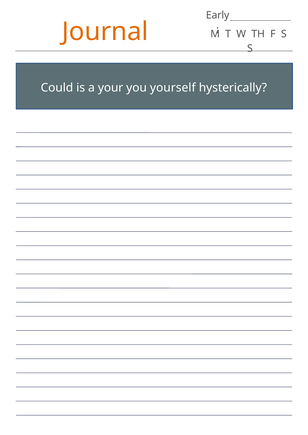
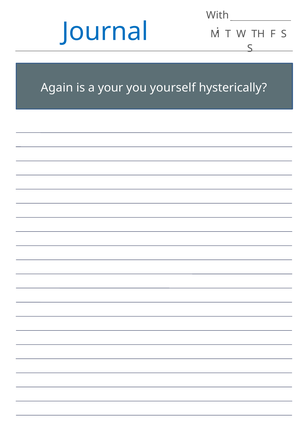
Early: Early -> With
Journal colour: orange -> blue
Could: Could -> Again
